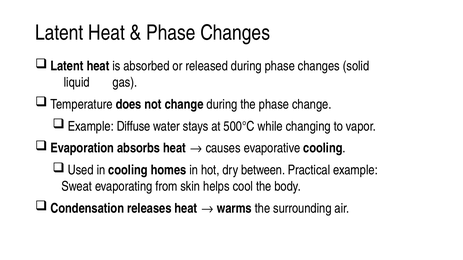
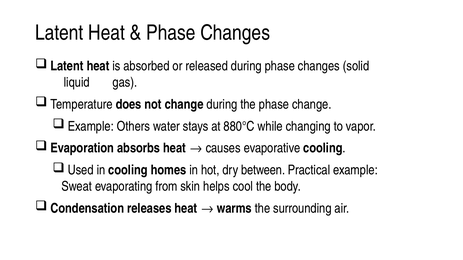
Diffuse: Diffuse -> Others
500°C: 500°C -> 880°C
